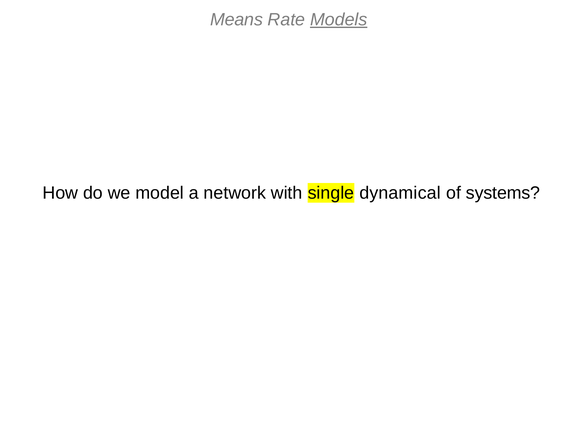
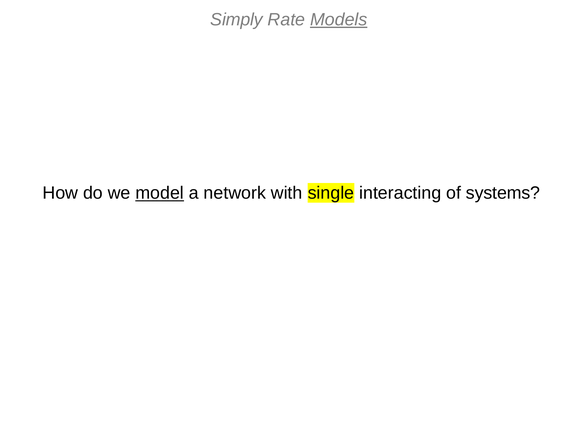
Means: Means -> Simply
model underline: none -> present
dynamical: dynamical -> interacting
